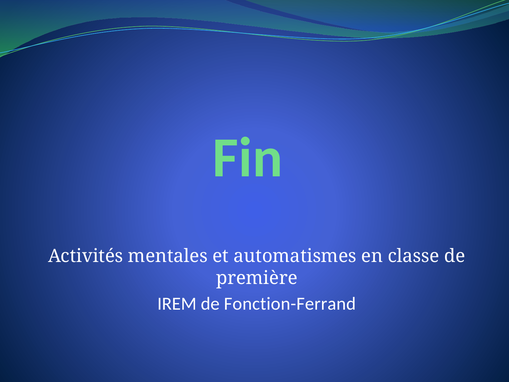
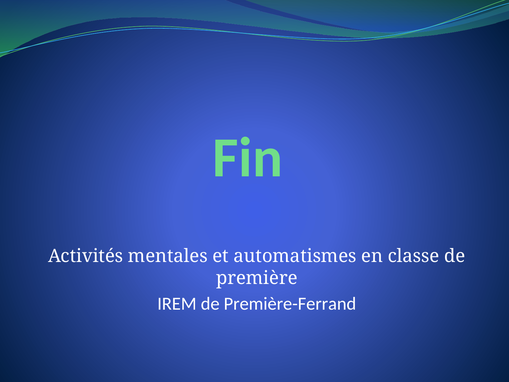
Fonction-Ferrand: Fonction-Ferrand -> Première-Ferrand
